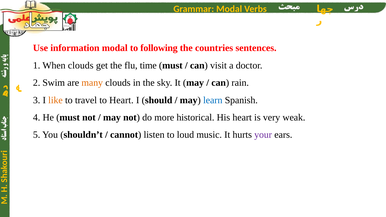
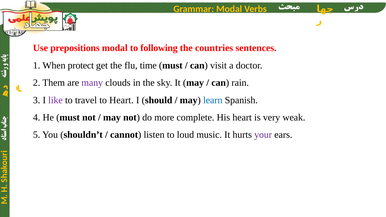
information: information -> prepositions
When clouds: clouds -> protect
Swim: Swim -> Them
many colour: orange -> purple
like colour: orange -> purple
historical: historical -> complete
